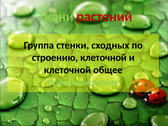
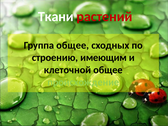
Ткани colour: light green -> white
Группа стенки: стенки -> общее
строению клеточной: клеточной -> имеющим
